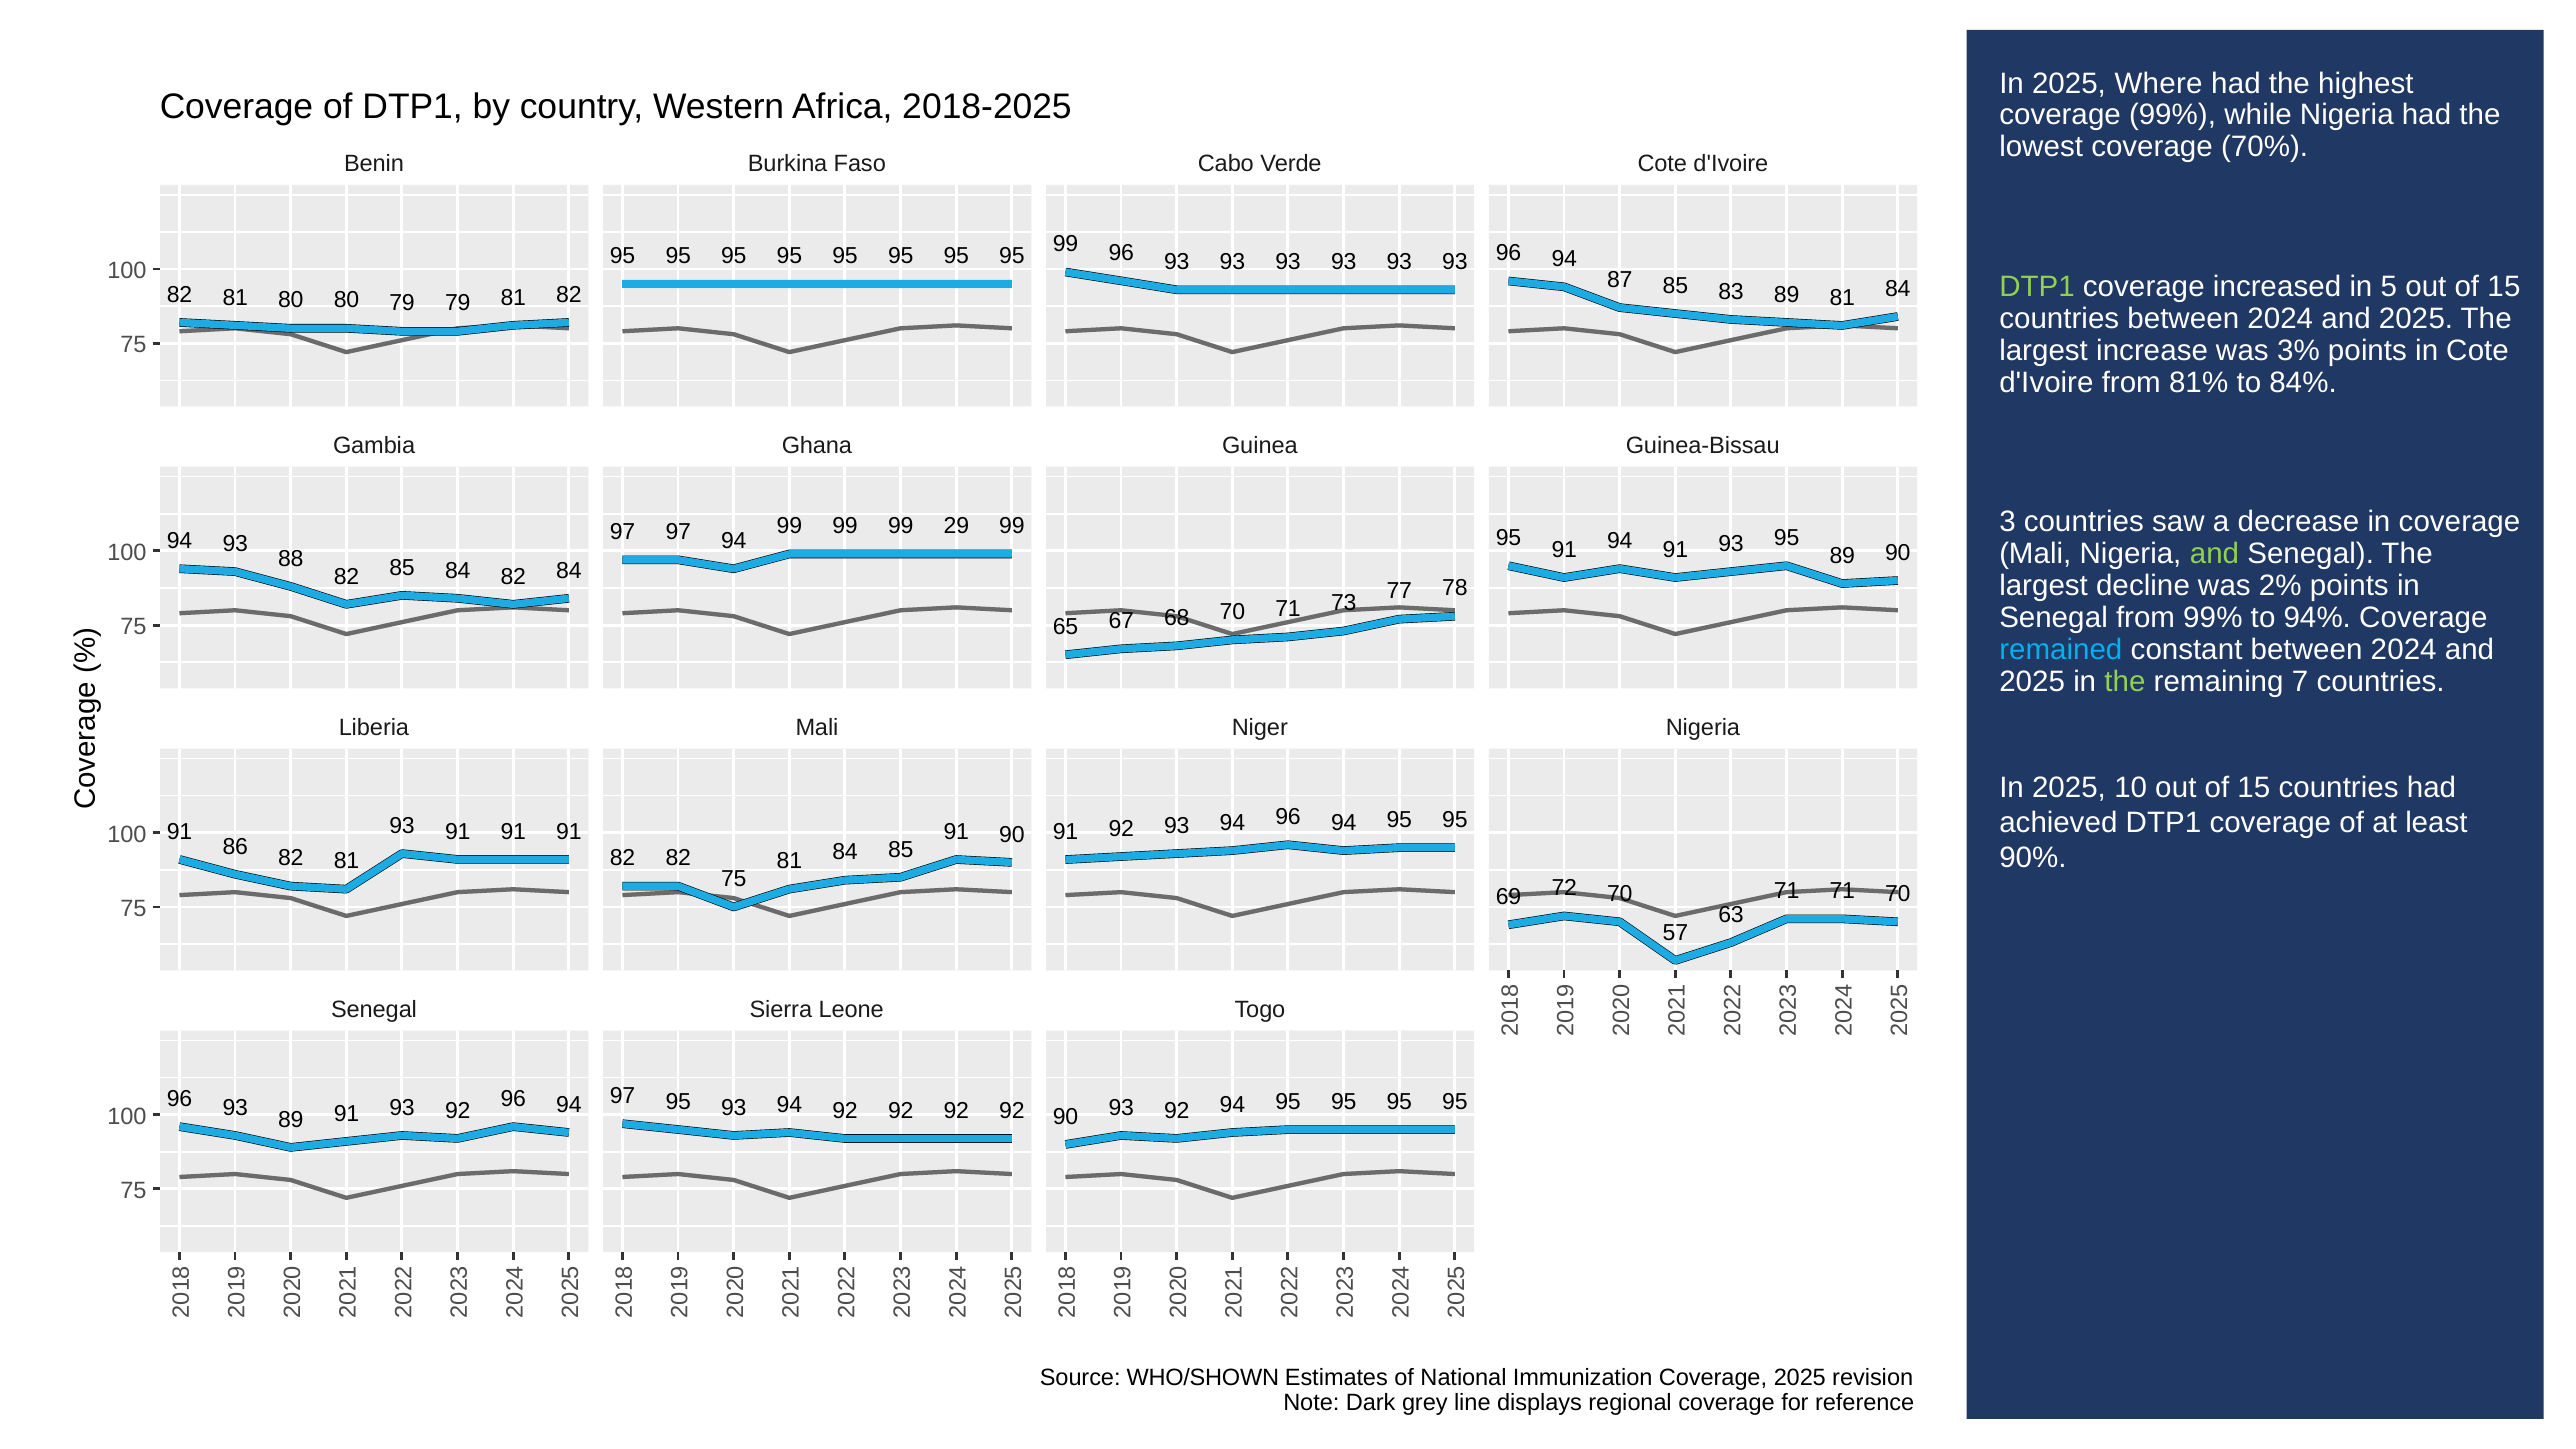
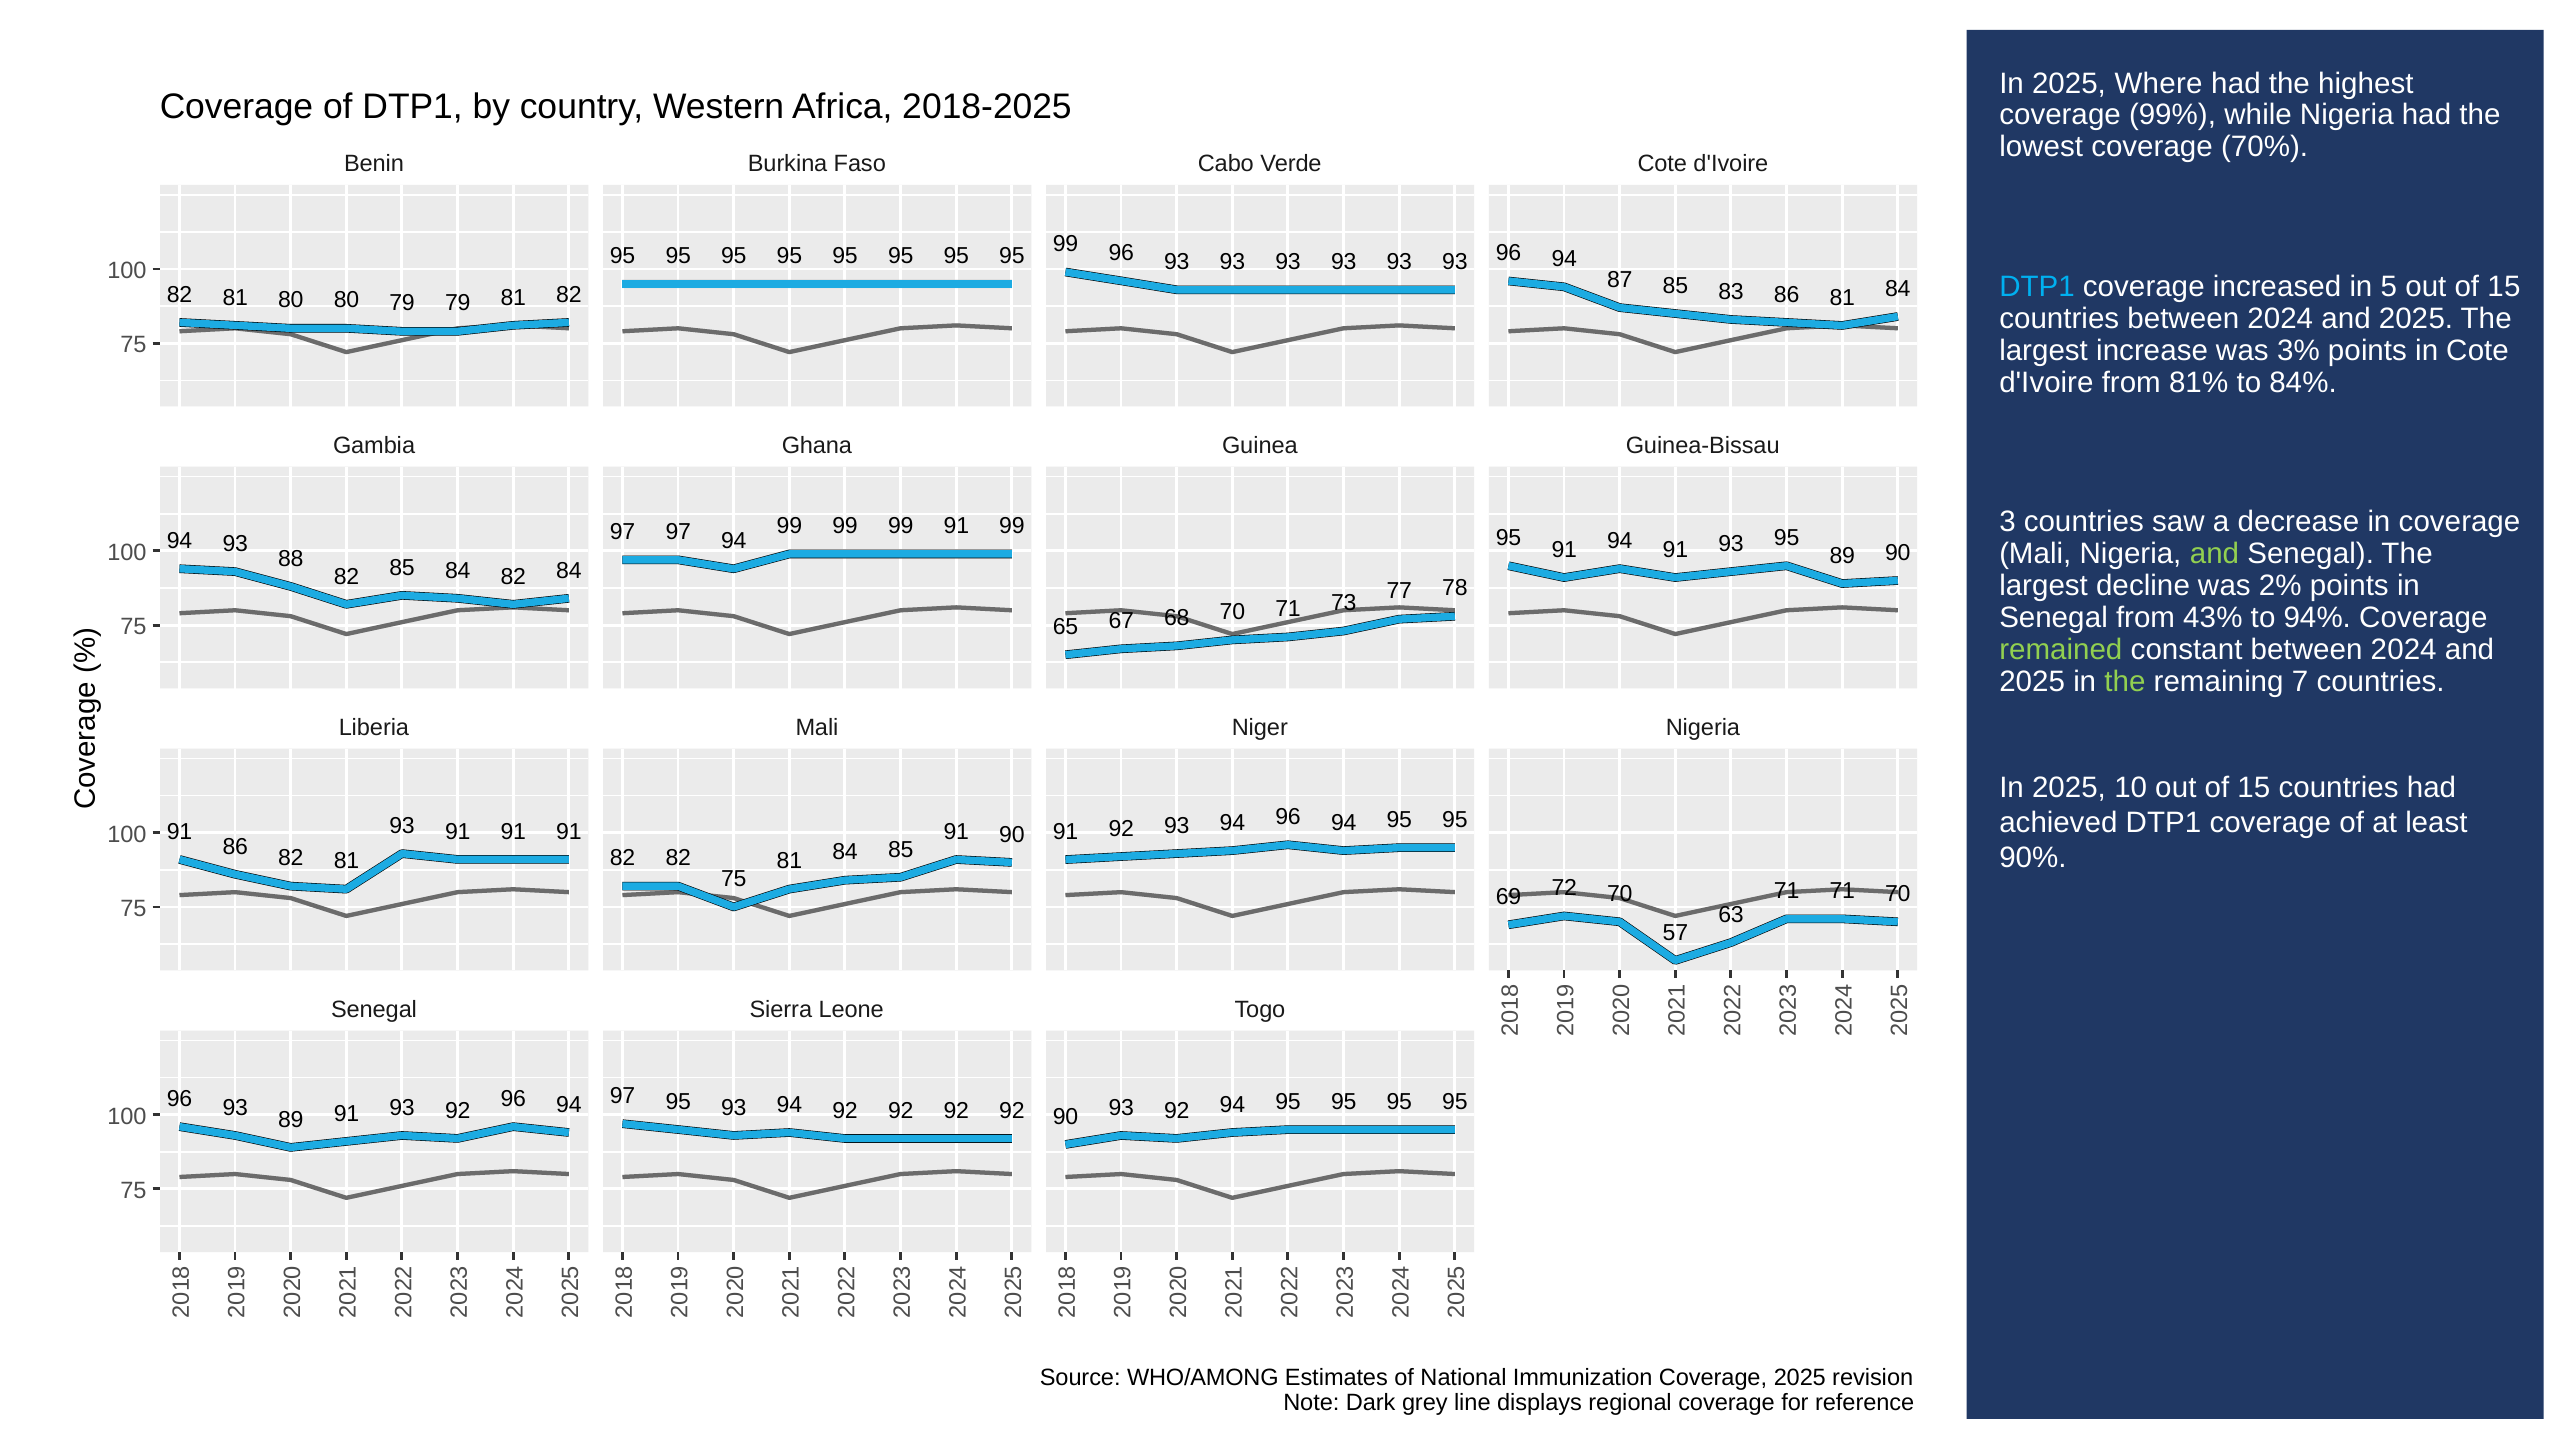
83 89: 89 -> 86
DTP1 at (2037, 287) colour: light green -> light blue
99 29: 29 -> 91
from 99%: 99% -> 43%
remained colour: light blue -> light green
WHO/SHOWN: WHO/SHOWN -> WHO/AMONG
